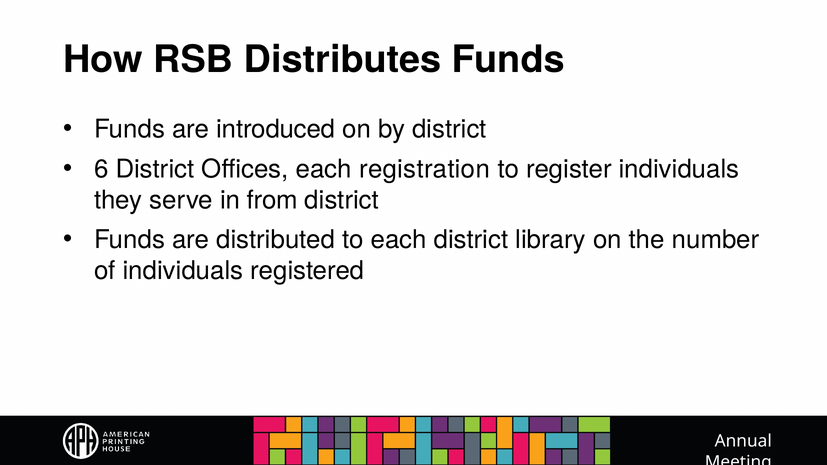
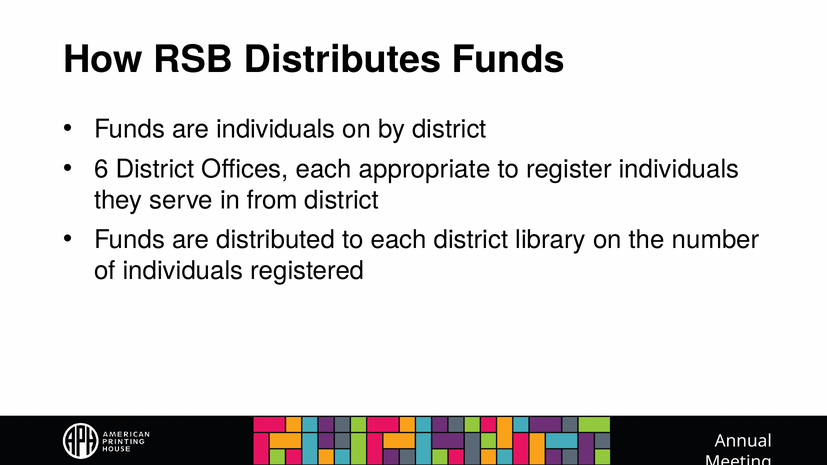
are introduced: introduced -> individuals
registration: registration -> appropriate
